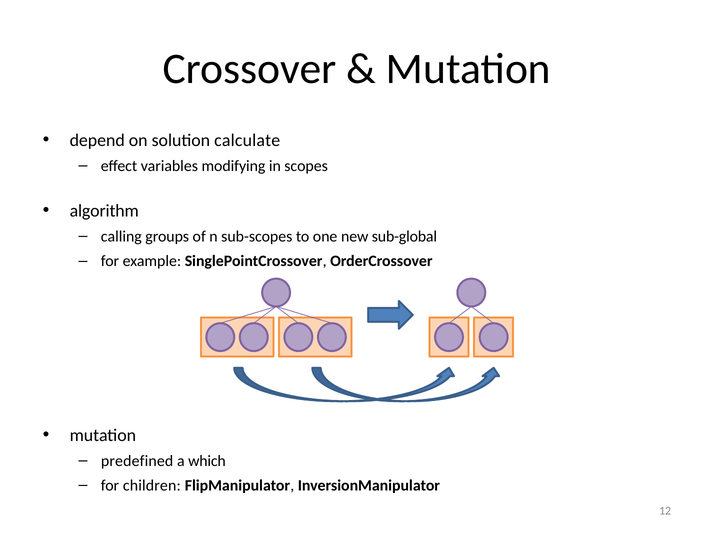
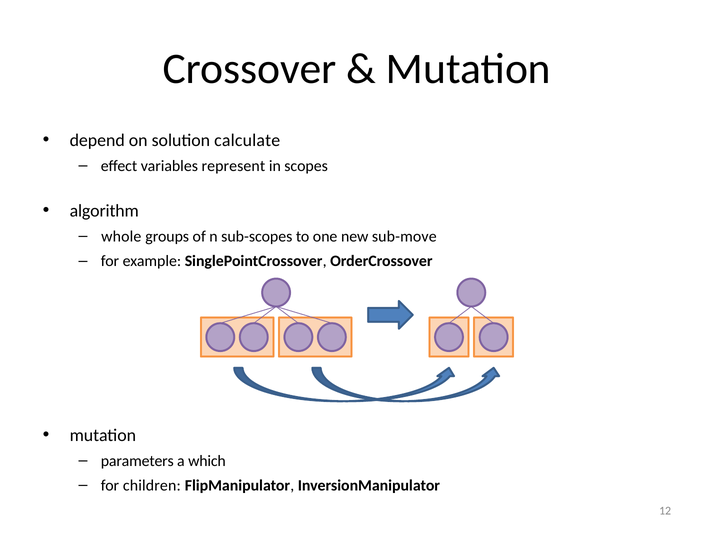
modifying: modifying -> represent
calling: calling -> whole
sub-global: sub-global -> sub-move
predefined: predefined -> parameters
